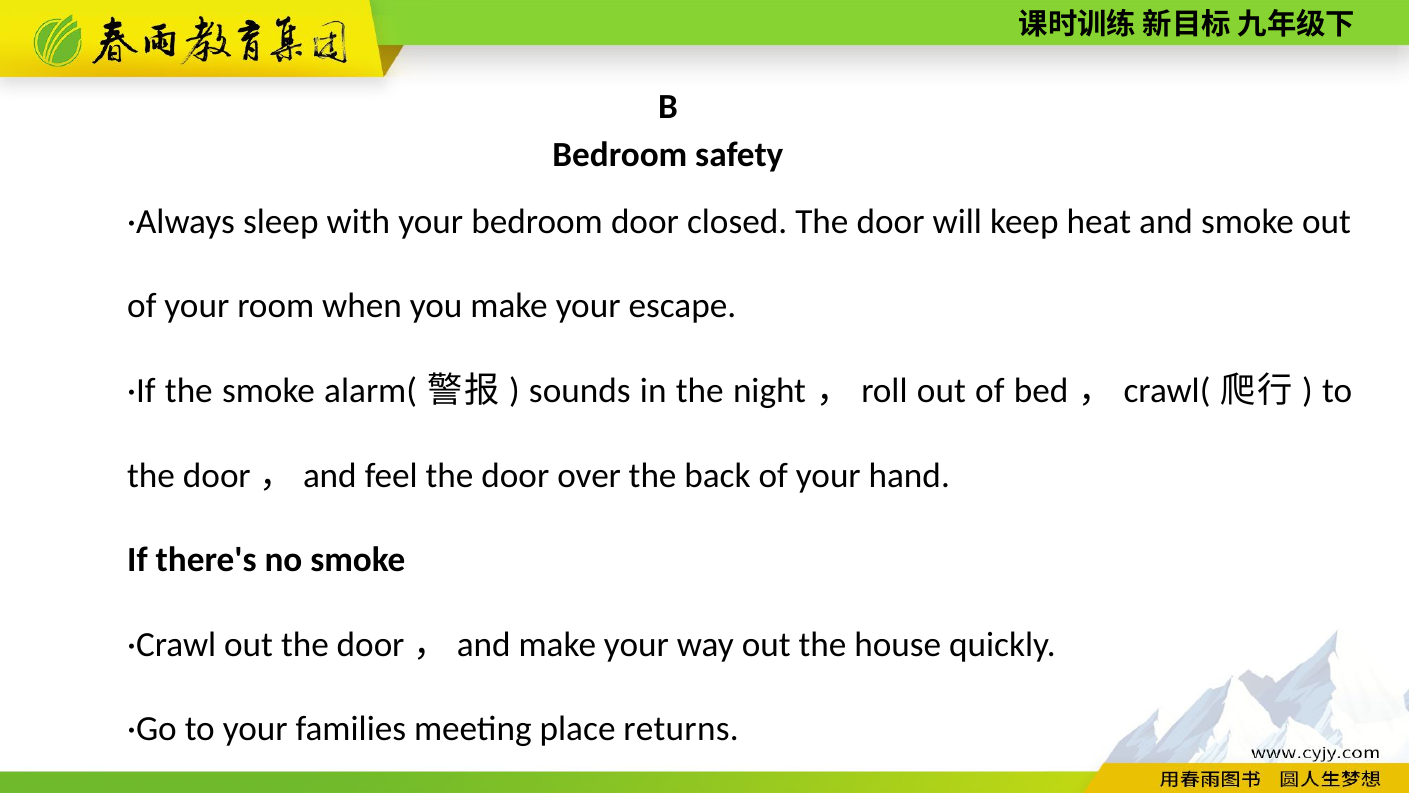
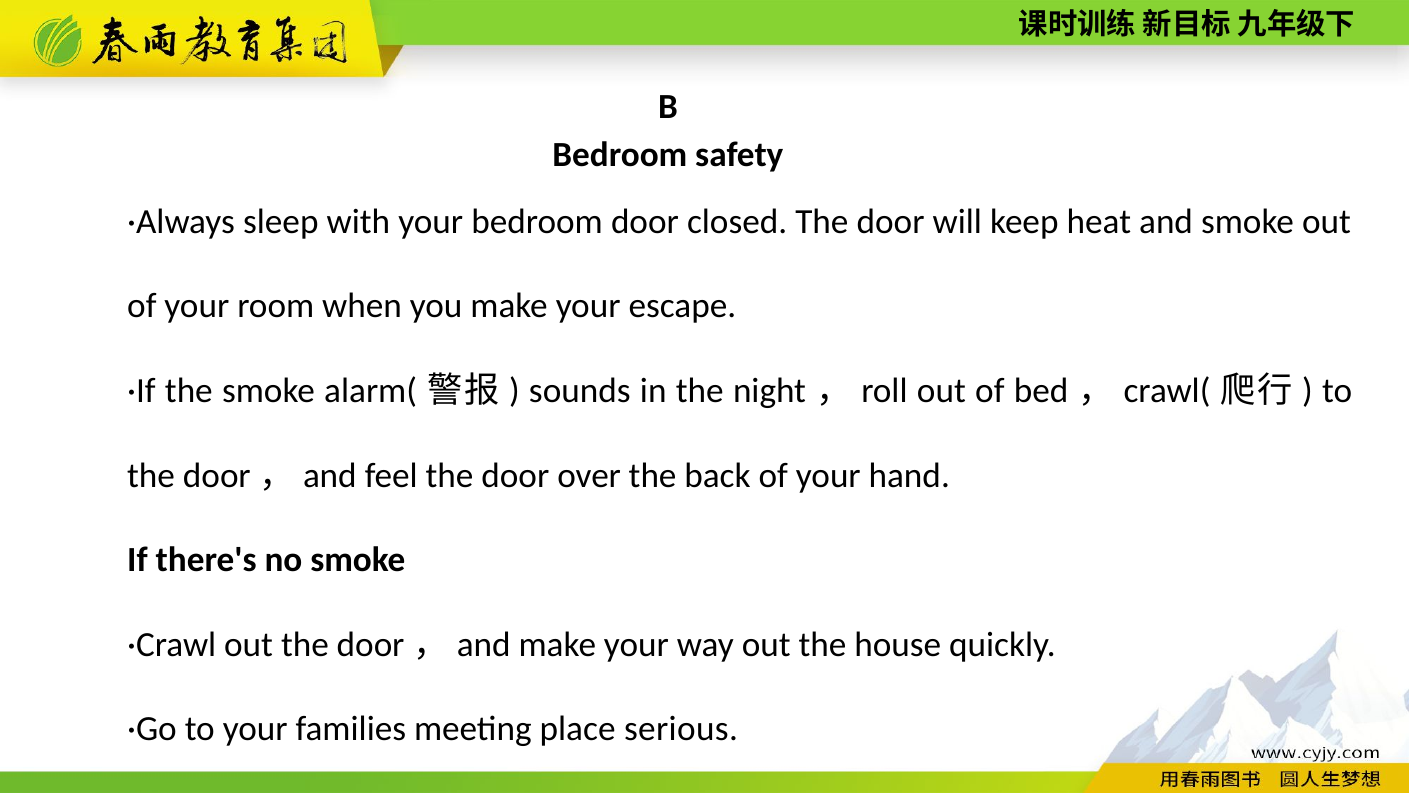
returns: returns -> serious
